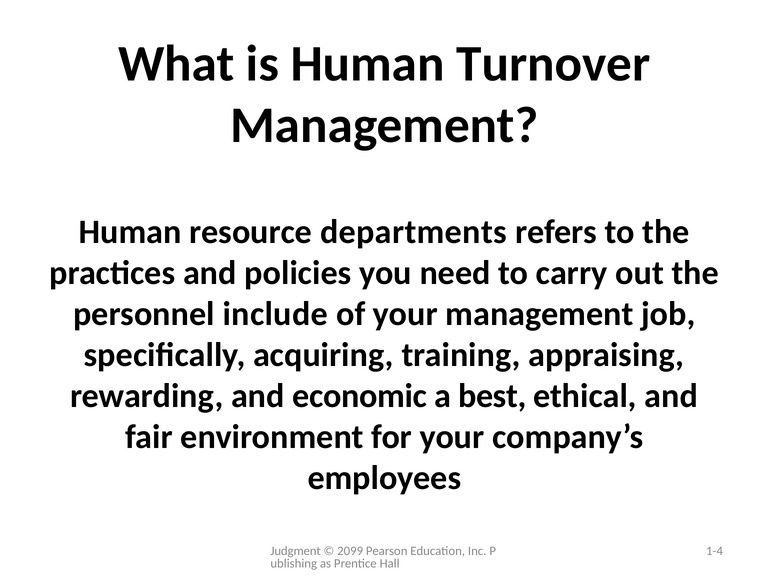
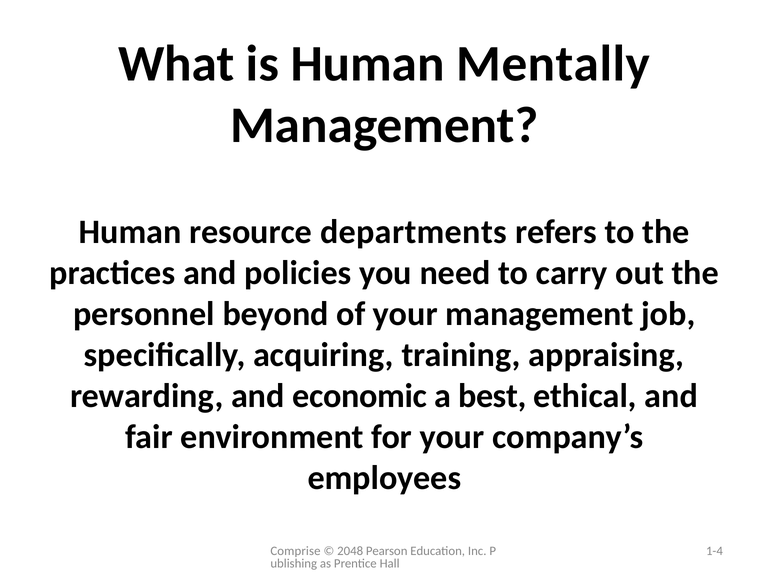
Turnover: Turnover -> Mentally
include: include -> beyond
Judgment: Judgment -> Comprise
2099: 2099 -> 2048
